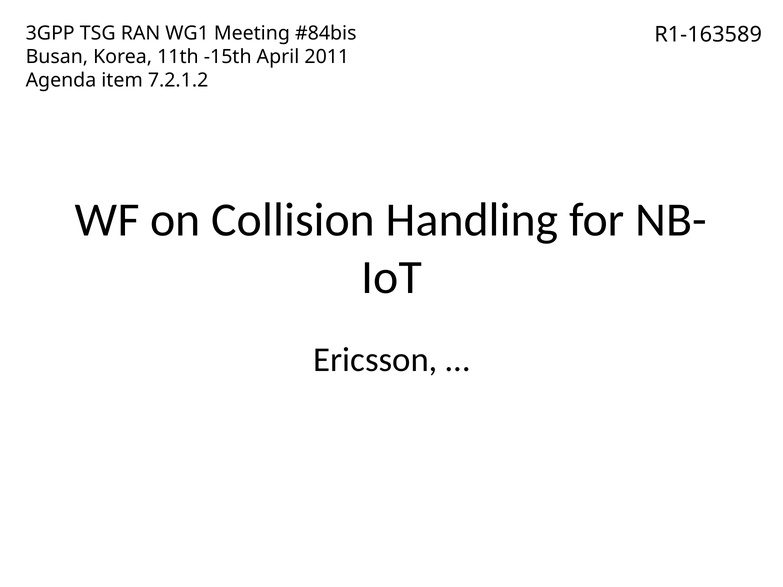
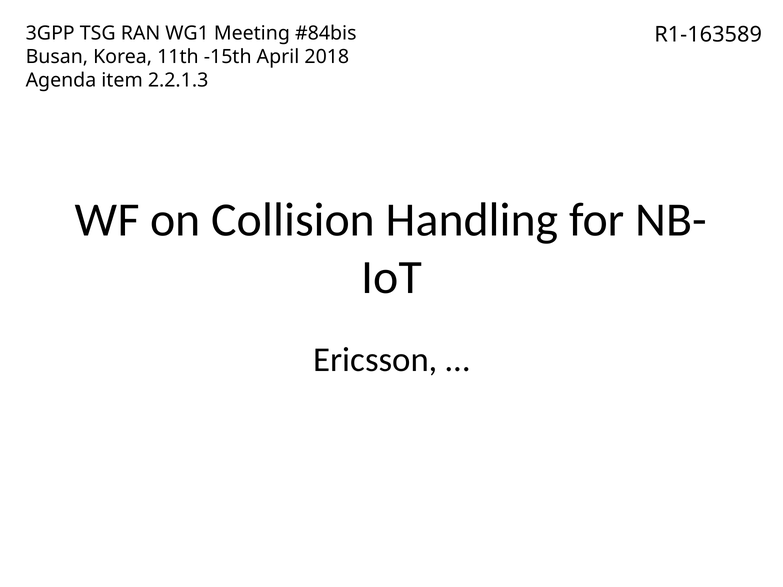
2011: 2011 -> 2018
7.2.1.2: 7.2.1.2 -> 2.2.1.3
